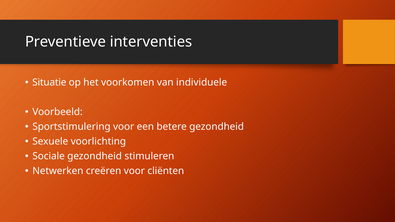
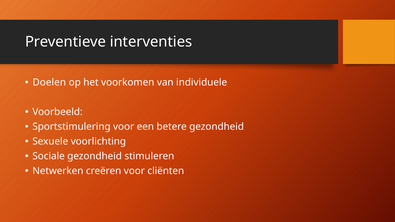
Situatie: Situatie -> Doelen
